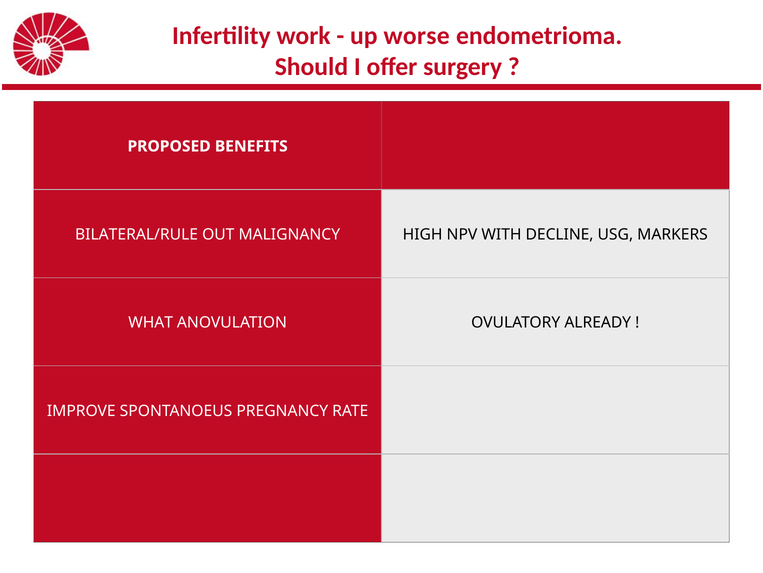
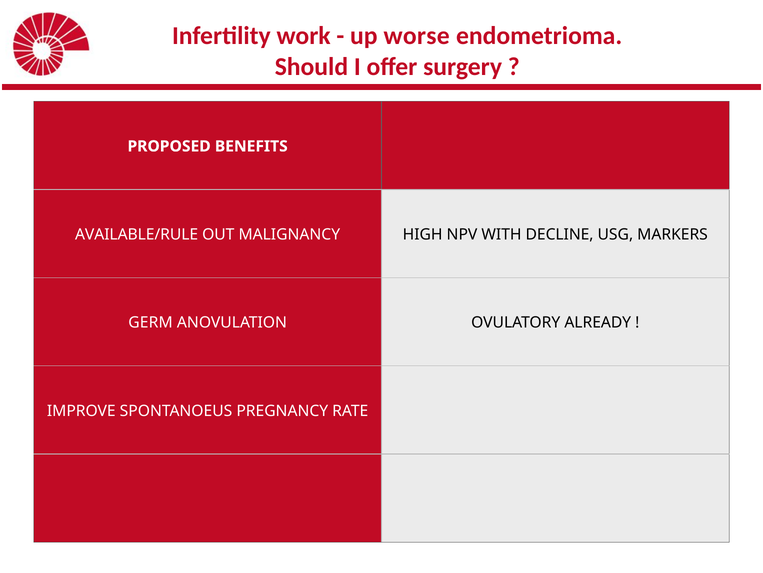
BILATERAL/RULE: BILATERAL/RULE -> AVAILABLE/RULE
WHAT: WHAT -> GERM
